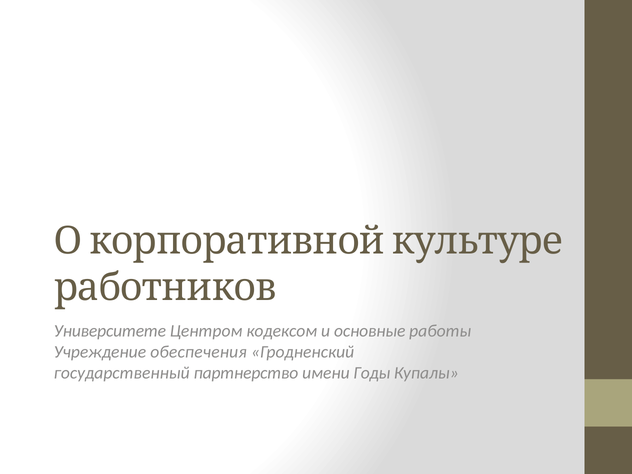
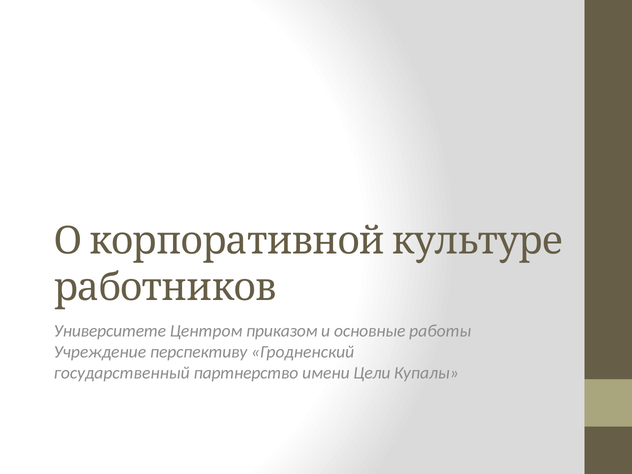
кодексом: кодексом -> приказом
обеспечения: обеспечения -> перспективу
Годы: Годы -> Цели
